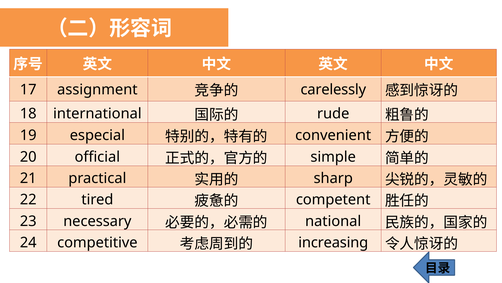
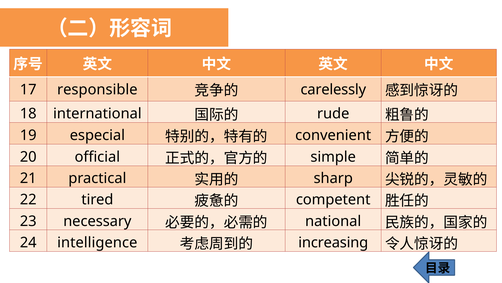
assignment: assignment -> responsible
competitive: competitive -> intelligence
